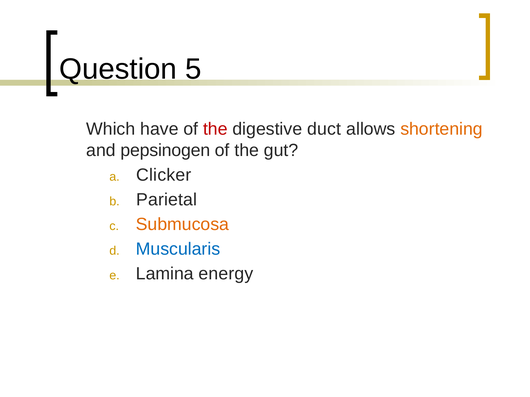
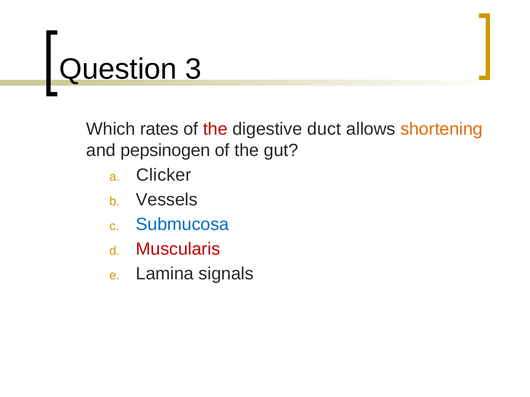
5: 5 -> 3
have: have -> rates
Parietal: Parietal -> Vessels
Submucosa colour: orange -> blue
Muscularis colour: blue -> red
energy: energy -> signals
